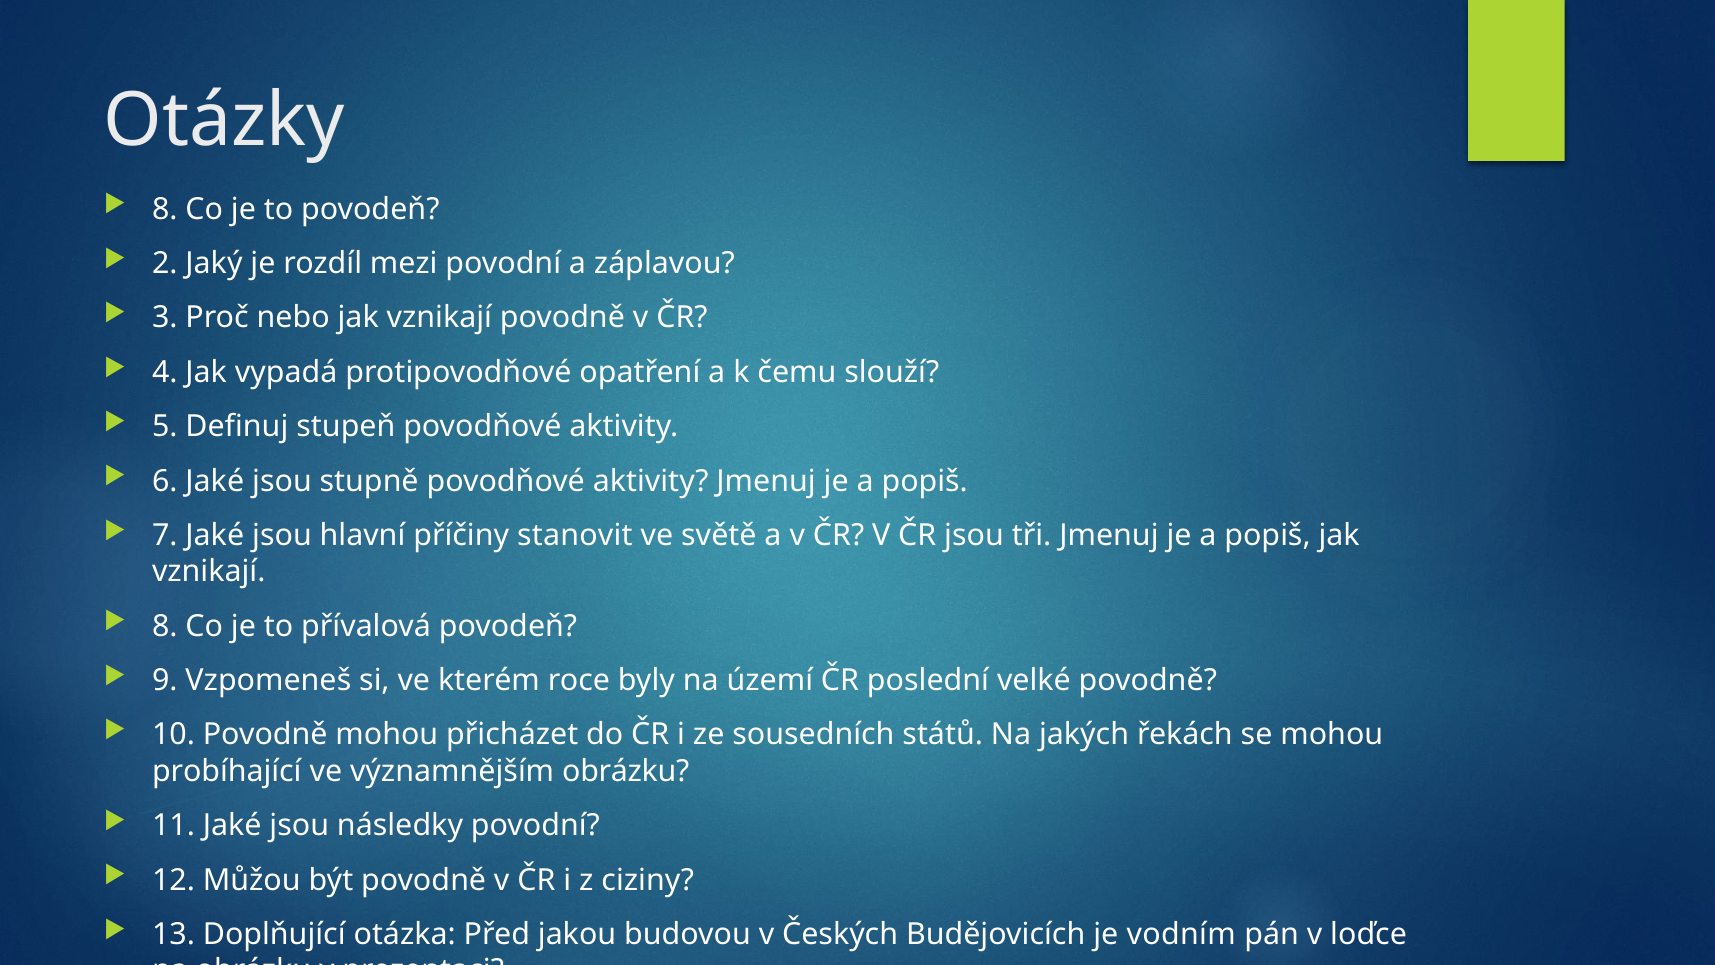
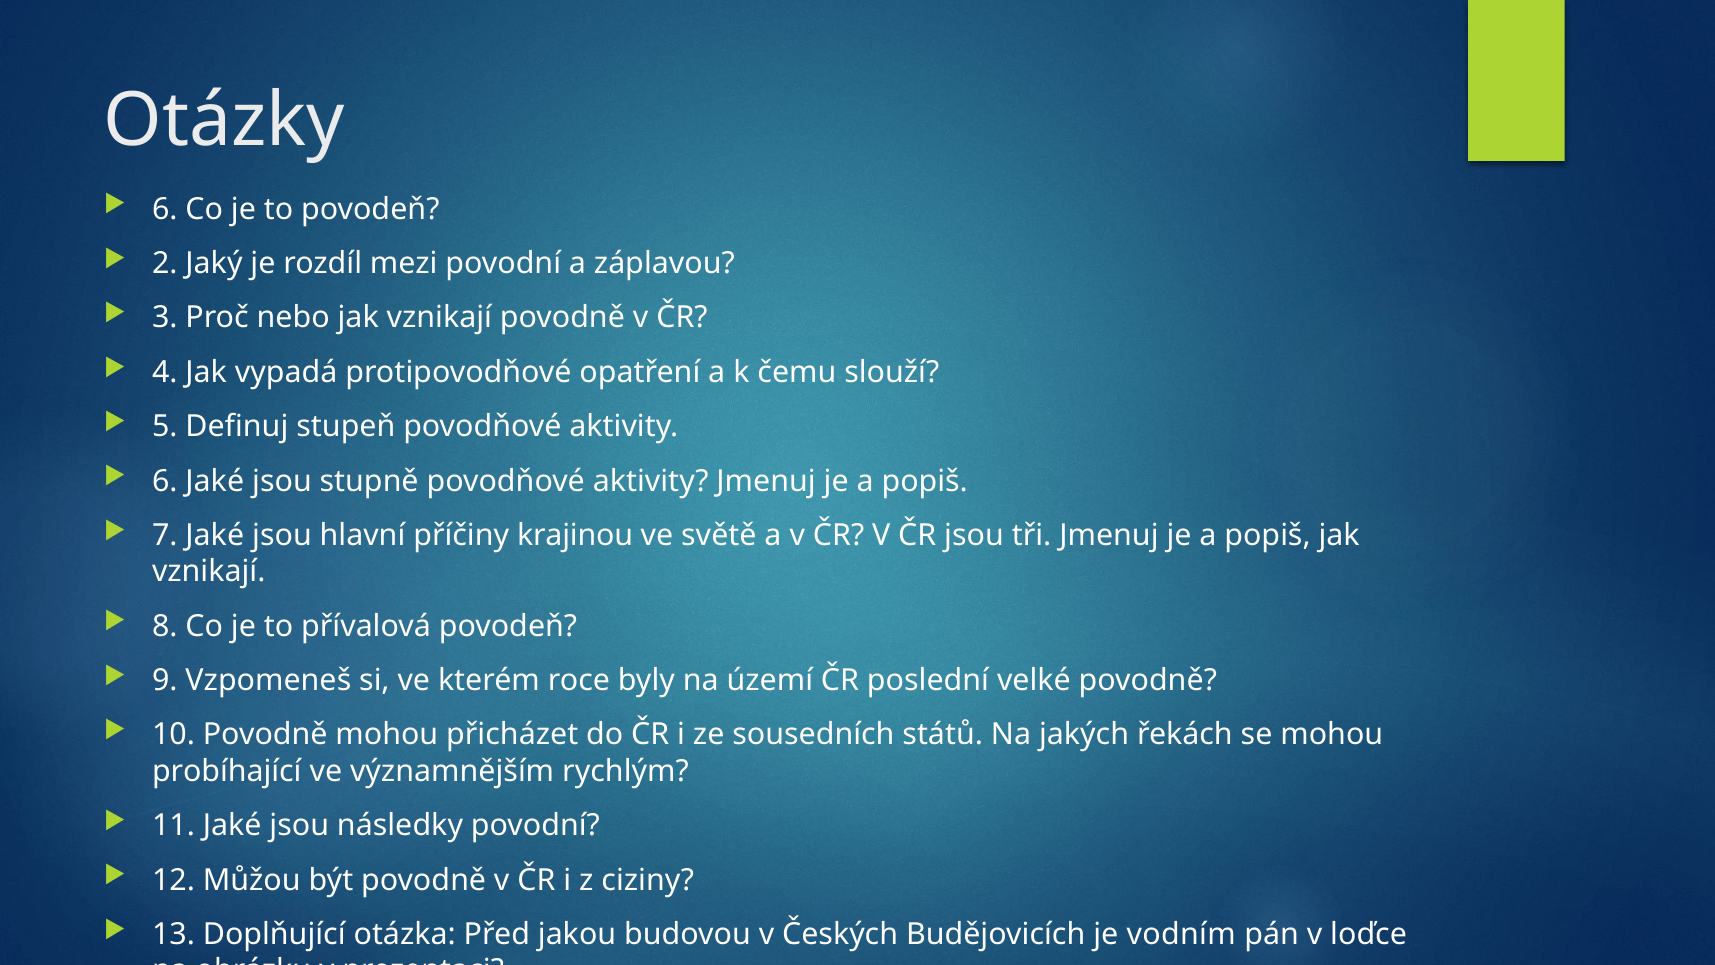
8 at (165, 209): 8 -> 6
stanovit: stanovit -> krajinou
významnějším obrázku: obrázku -> rychlým
